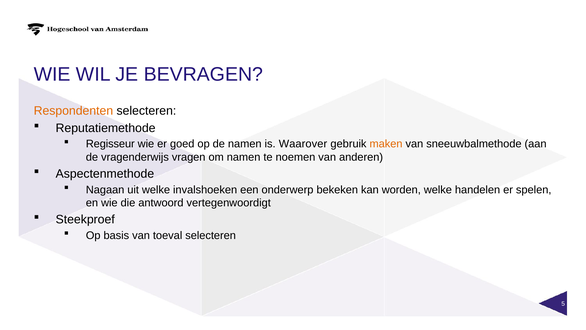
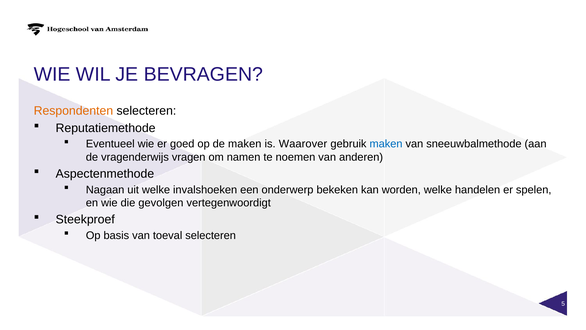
Regisseur: Regisseur -> Eventueel
de namen: namen -> maken
maken at (386, 144) colour: orange -> blue
antwoord: antwoord -> gevolgen
